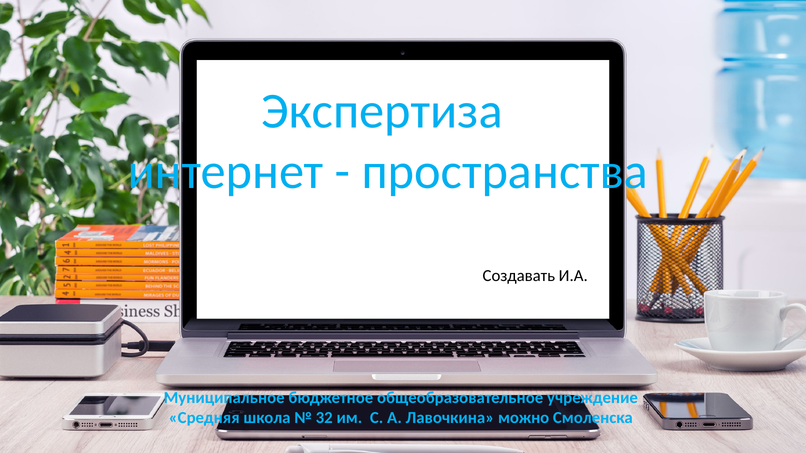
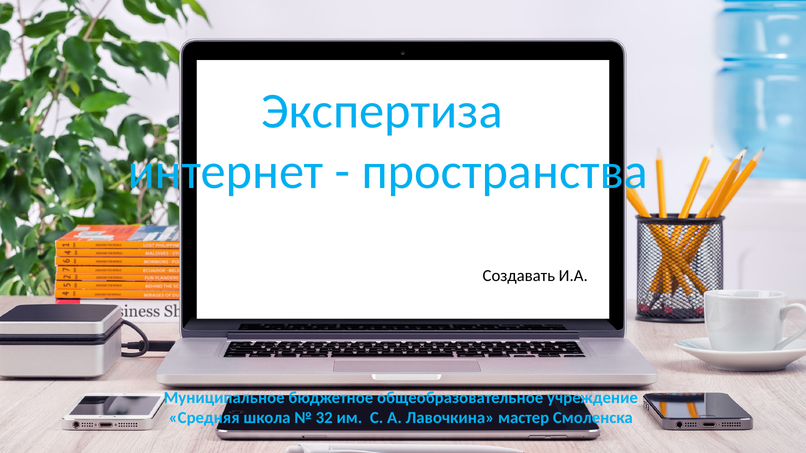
можно: можно -> мастер
